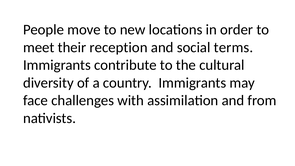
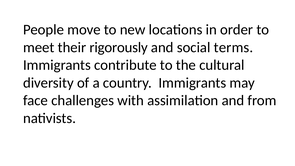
reception: reception -> rigorously
